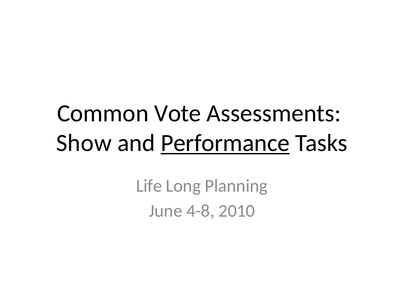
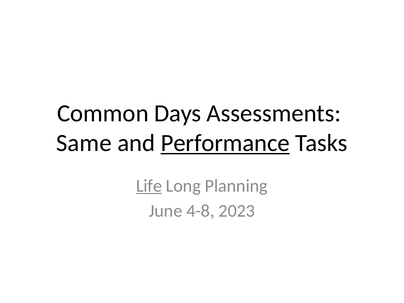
Vote: Vote -> Days
Show: Show -> Same
Life underline: none -> present
2010: 2010 -> 2023
